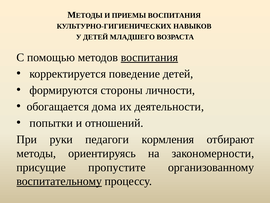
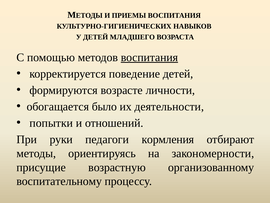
стороны: стороны -> возрасте
дома: дома -> было
пропустите: пропустите -> возрастную
воспитательному underline: present -> none
